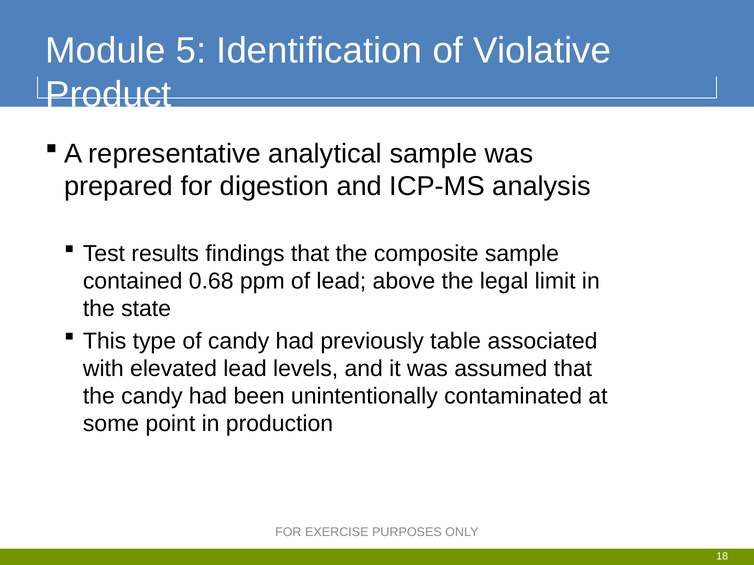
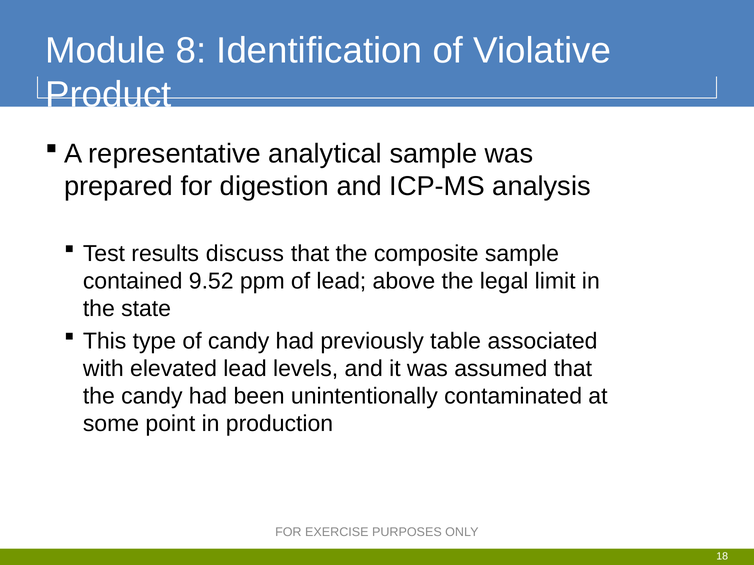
5: 5 -> 8
findings: findings -> discuss
0.68: 0.68 -> 9.52
